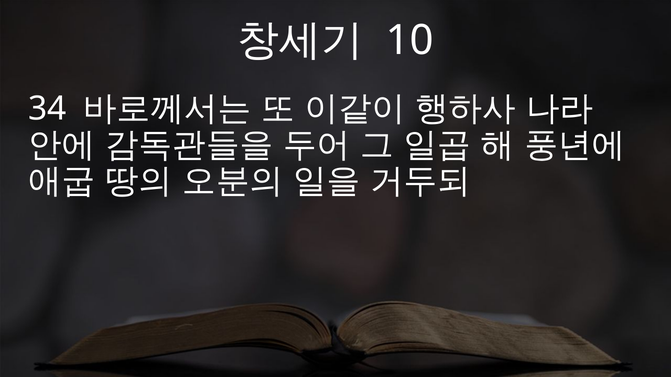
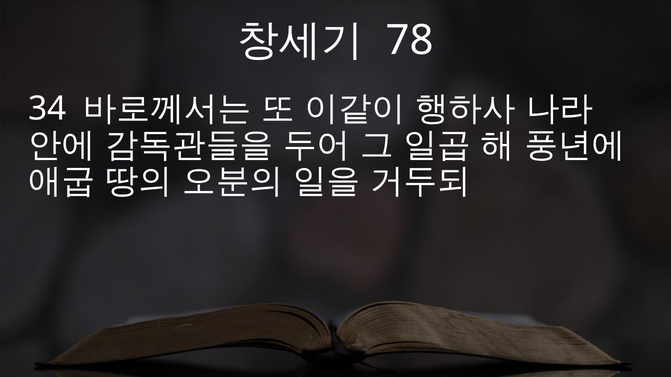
10: 10 -> 78
